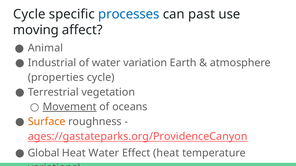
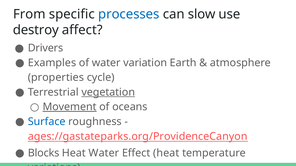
Cycle at (29, 14): Cycle -> From
past: past -> slow
moving: moving -> destroy
Animal: Animal -> Drivers
Industrial: Industrial -> Examples
vegetation underline: none -> present
Surface colour: orange -> blue
Global: Global -> Blocks
